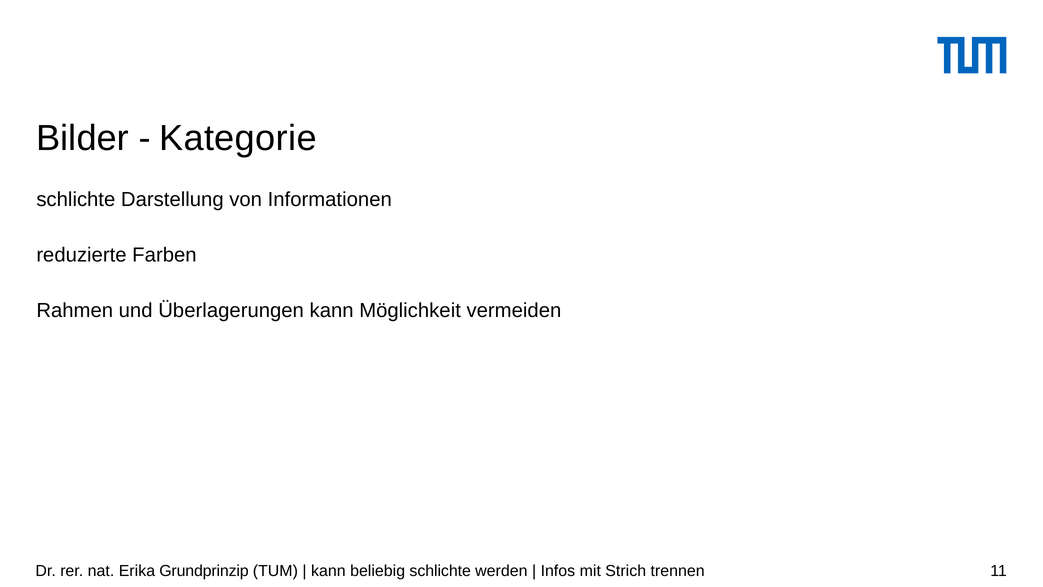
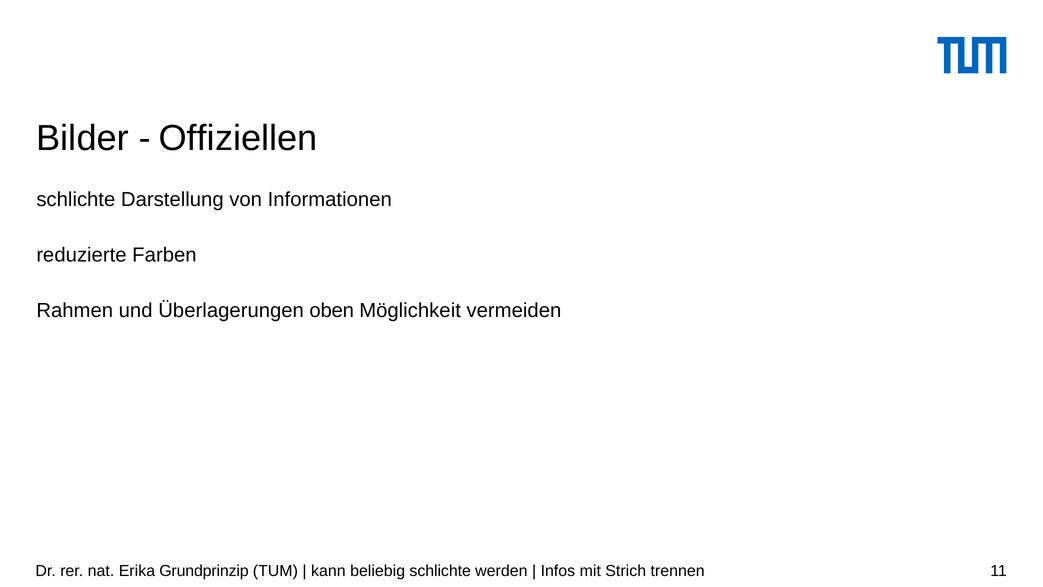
Kategorie: Kategorie -> Offiziellen
Überlagerungen kann: kann -> oben
